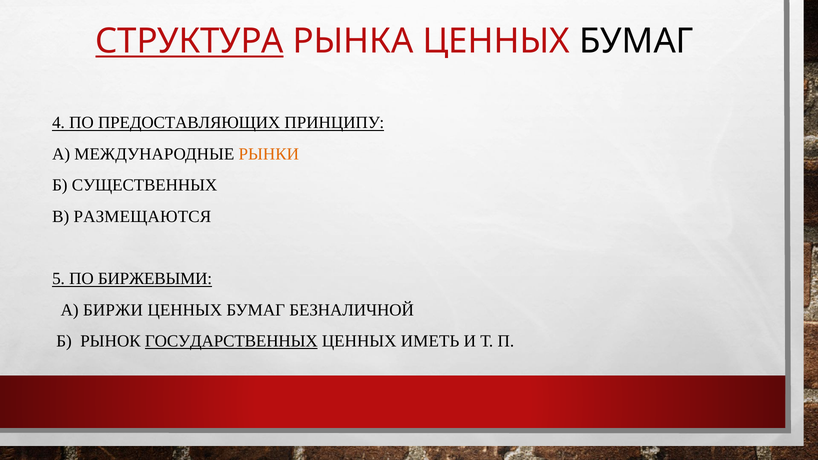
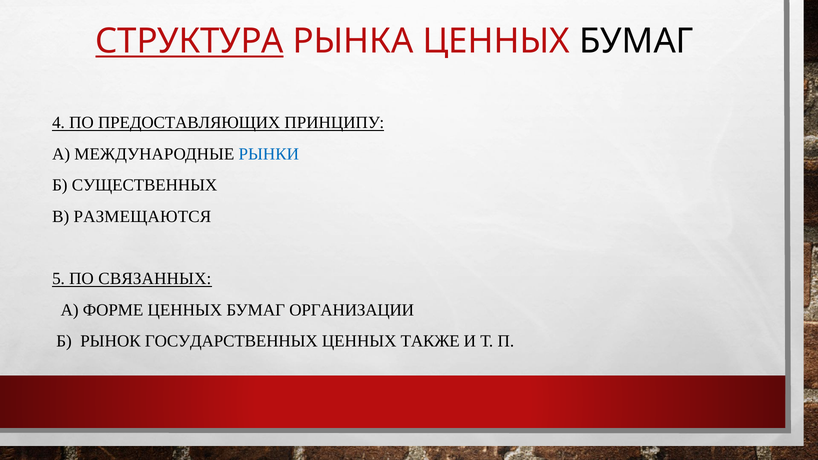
РЫНКИ colour: orange -> blue
БИРЖЕВЫМИ: БИРЖЕВЫМИ -> СВЯЗАННЫХ
БИРЖИ: БИРЖИ -> ФОРМЕ
БЕЗНАЛИЧНОЙ: БЕЗНАЛИЧНОЙ -> ОРГАНИЗАЦИИ
ГОСУДАРСТВЕННЫХ underline: present -> none
ИМЕТЬ: ИМЕТЬ -> ТАКЖЕ
